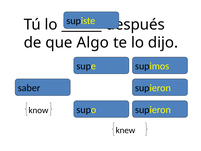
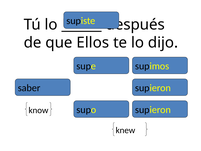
Algo: Algo -> Ellos
